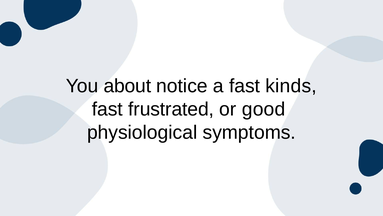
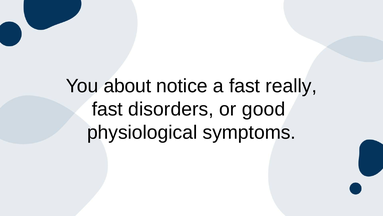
kinds: kinds -> really
frustrated: frustrated -> disorders
